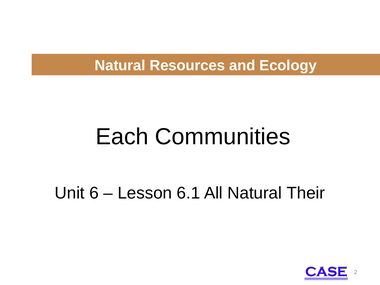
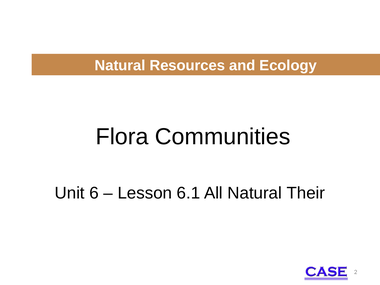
Each: Each -> Flora
